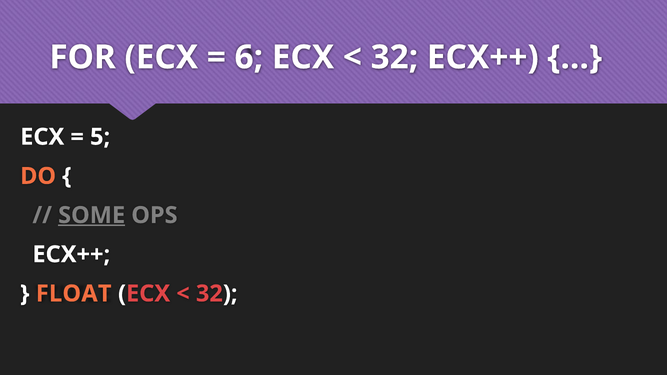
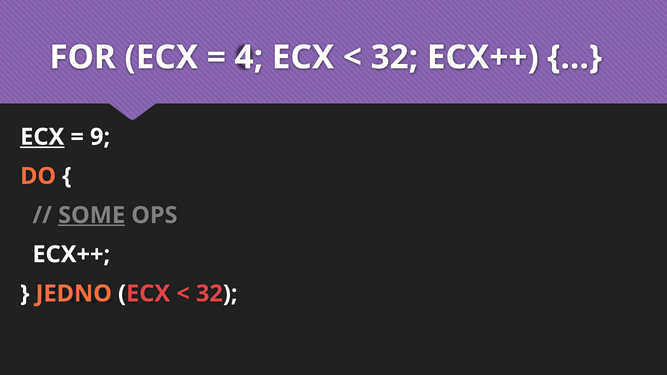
6: 6 -> 4
ECX at (42, 137) underline: none -> present
5: 5 -> 9
FLOAT: FLOAT -> JEDNO
